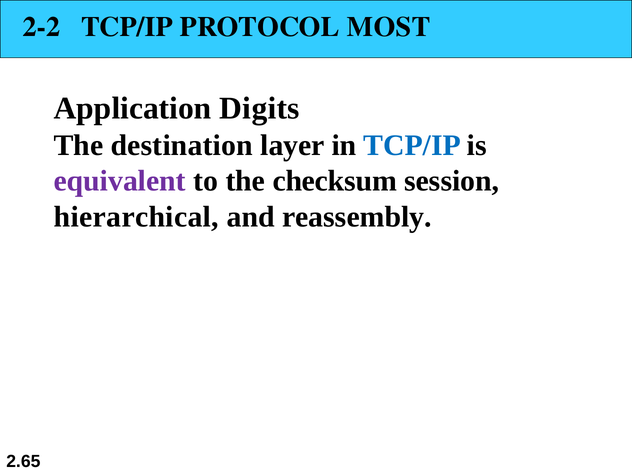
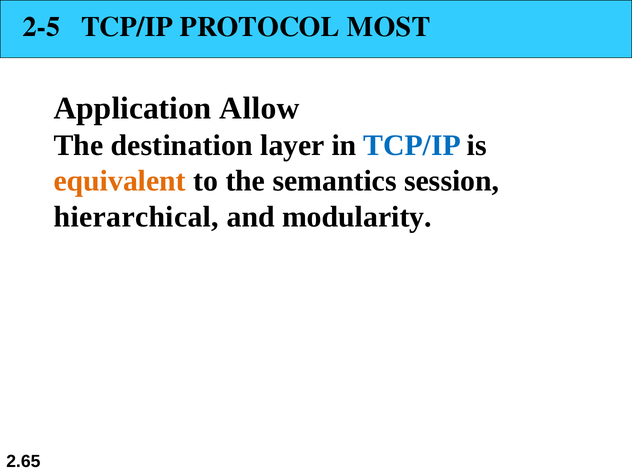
2-2: 2-2 -> 2-5
Digits: Digits -> Allow
equivalent colour: purple -> orange
checksum: checksum -> semantics
reassembly: reassembly -> modularity
